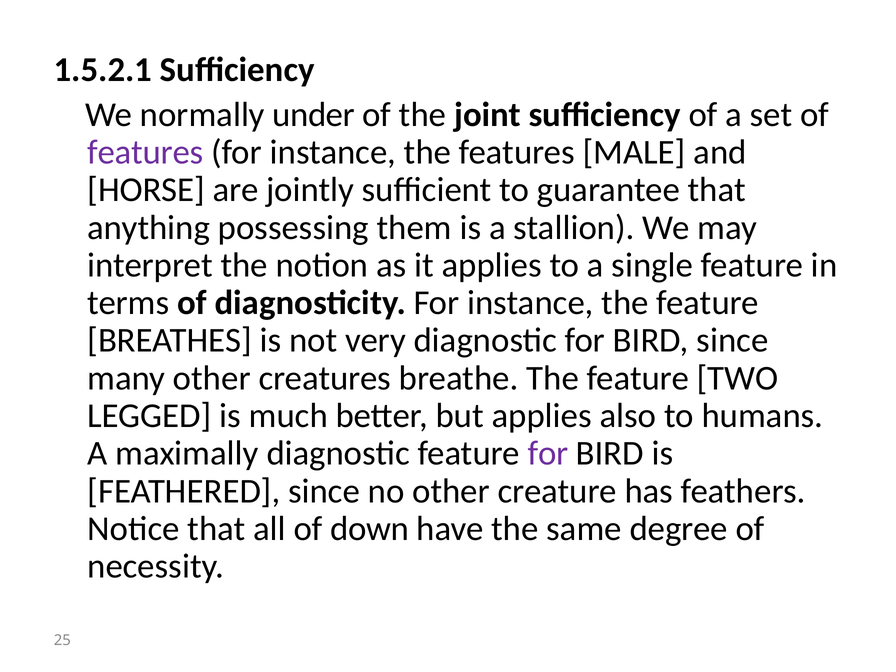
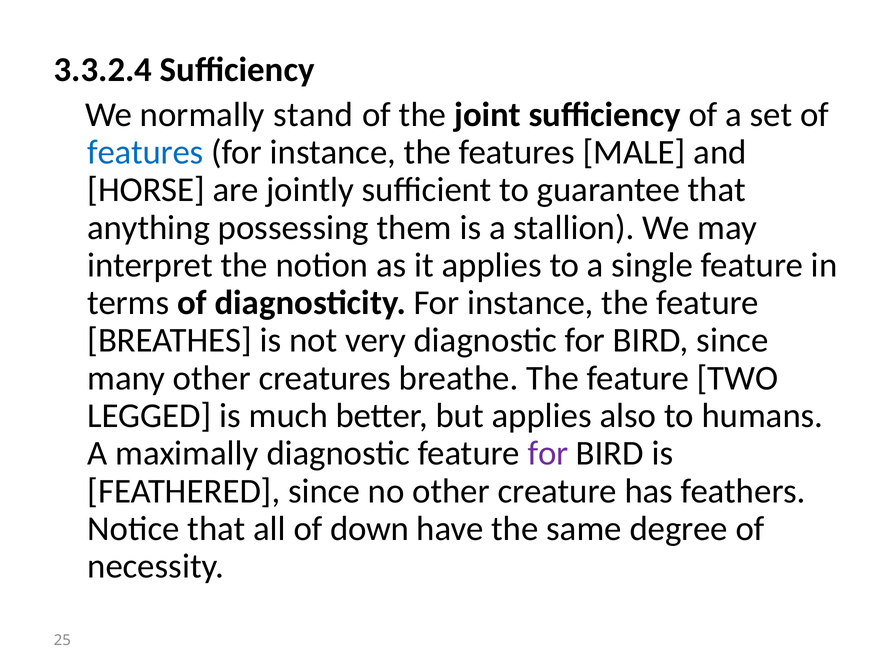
1.5.2.1: 1.5.2.1 -> 3.3.2.4
under: under -> stand
features at (145, 152) colour: purple -> blue
